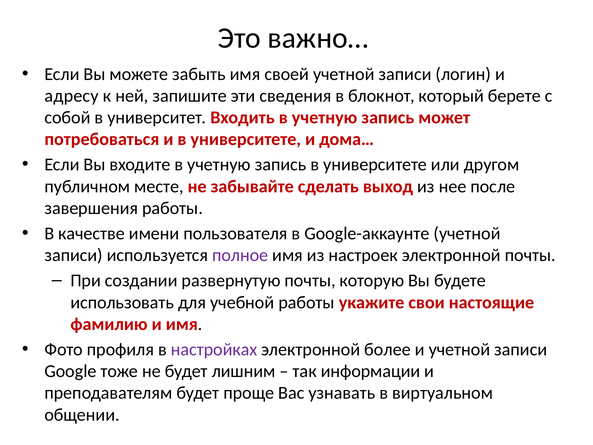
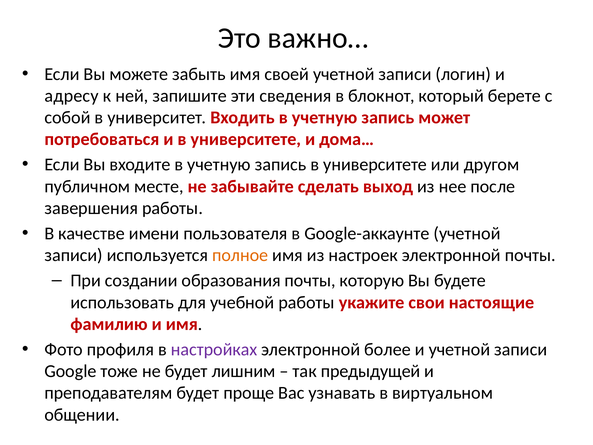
полное colour: purple -> orange
развернутую: развернутую -> образования
информации: информации -> предыдущей
